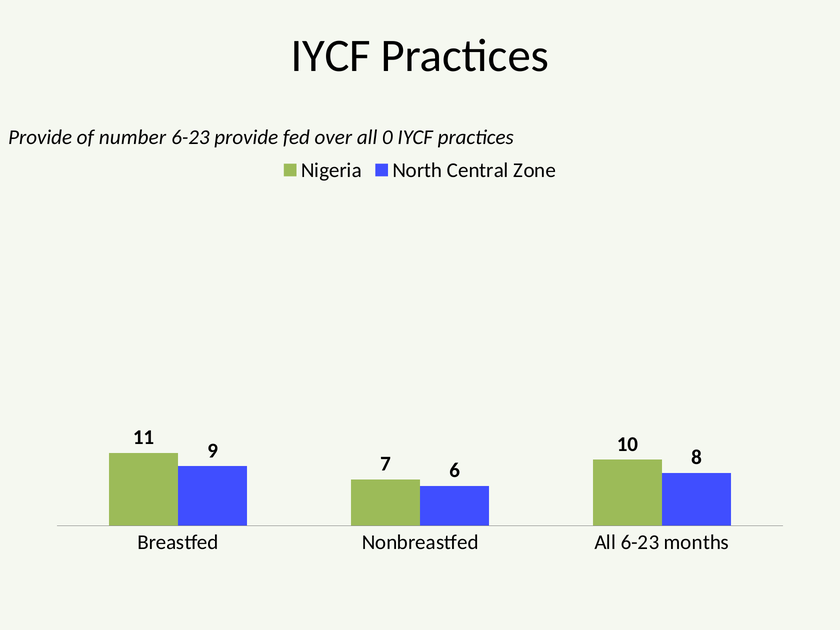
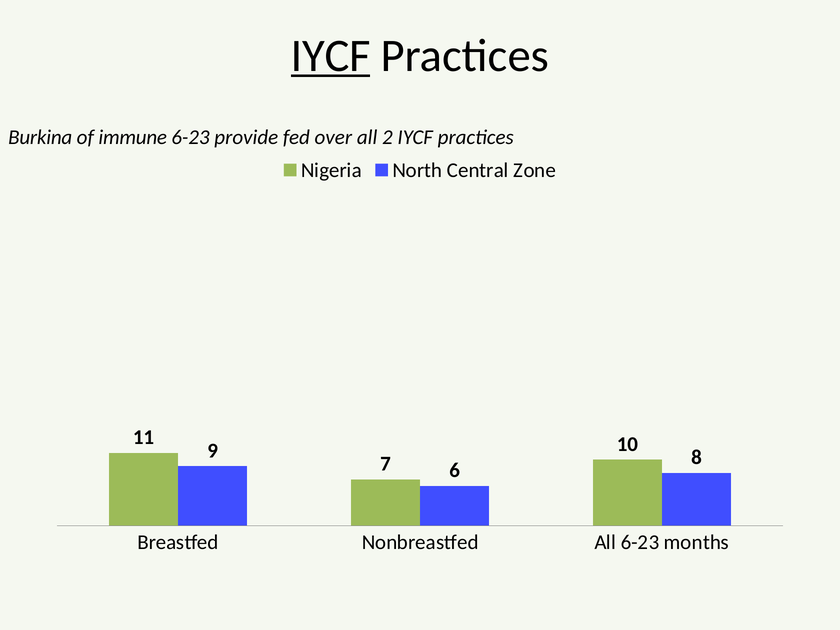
IYCF at (331, 56) underline: none -> present
Provide at (40, 137): Provide -> Burkina
number: number -> immune
0: 0 -> 2
